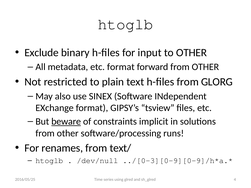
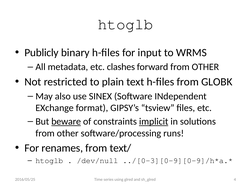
Exclude: Exclude -> Publicly
to OTHER: OTHER -> WRMS
etc format: format -> clashes
GLORG: GLORG -> GLOBK
implicit underline: none -> present
